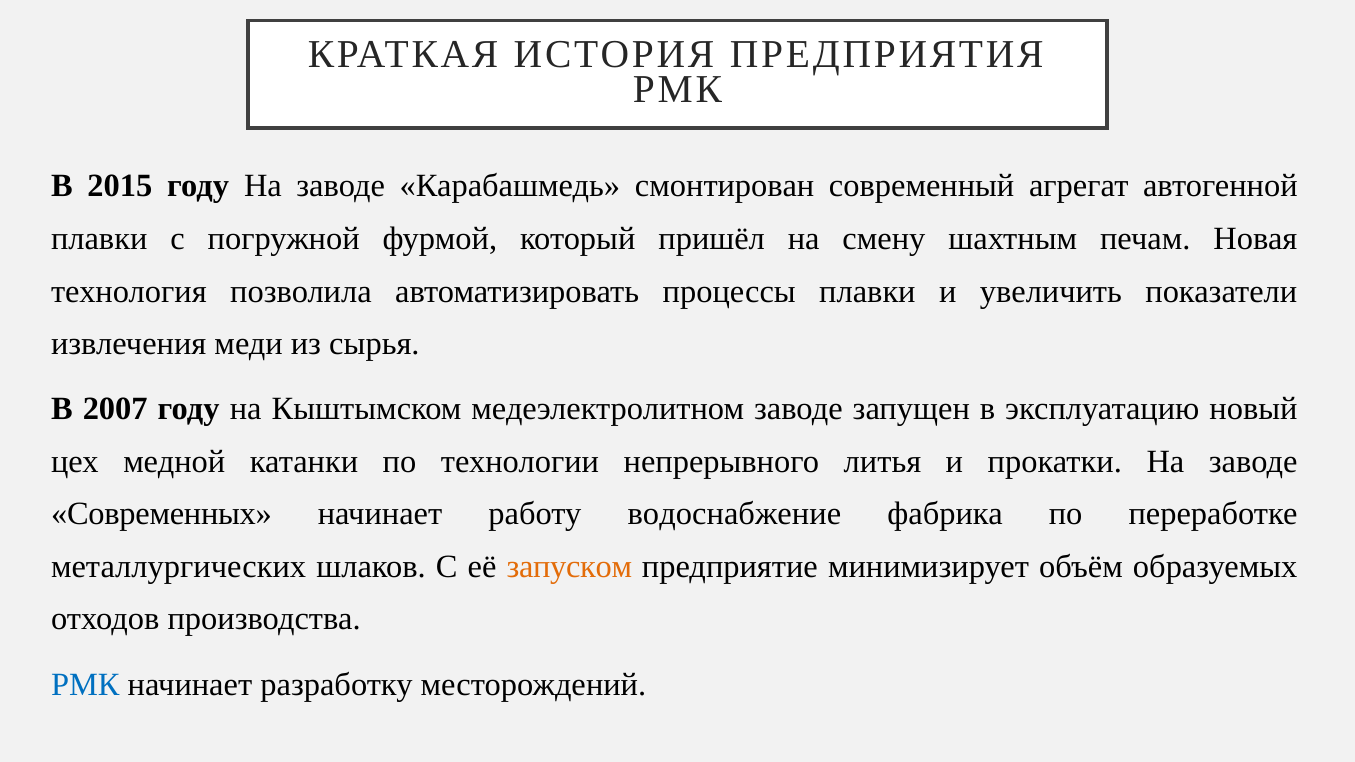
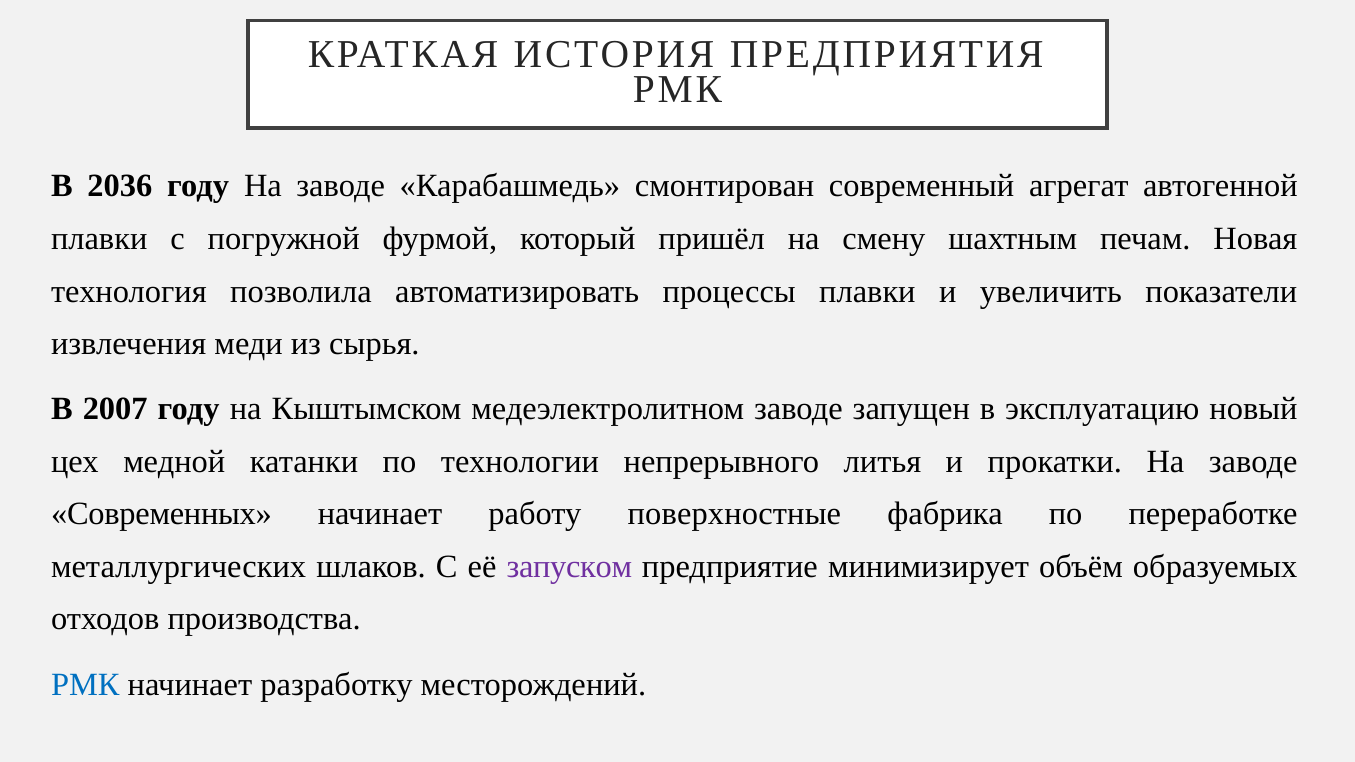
2015: 2015 -> 2036
водоснабжение: водоснабжение -> поверхностные
запуском colour: orange -> purple
